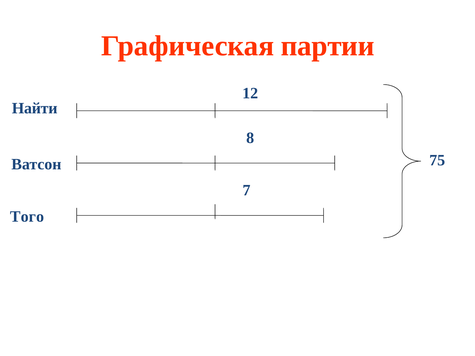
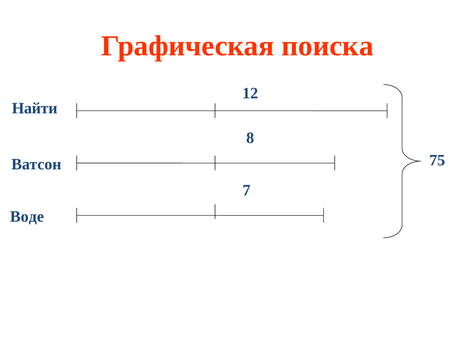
партии: партии -> поиска
Того: Того -> Воде
